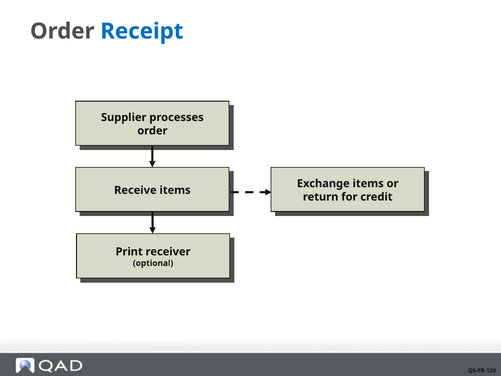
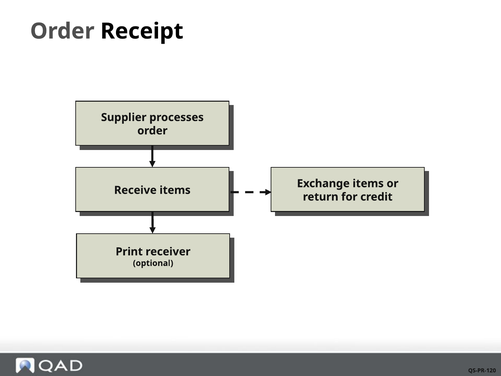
Receipt colour: blue -> black
